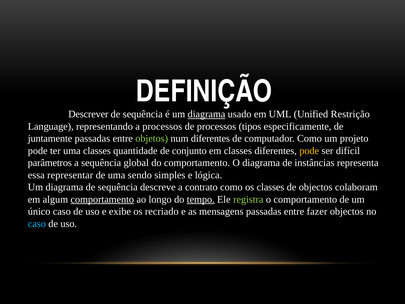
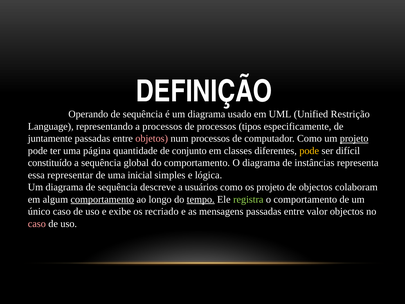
Descrever: Descrever -> Operando
diagrama at (207, 114) underline: present -> none
objetos colour: light green -> pink
num diferentes: diferentes -> processos
projeto at (354, 138) underline: none -> present
uma classes: classes -> página
parâmetros: parâmetros -> constituído
sendo: sendo -> inicial
contrato: contrato -> usuários
os classes: classes -> projeto
fazer: fazer -> valor
caso at (37, 224) colour: light blue -> pink
